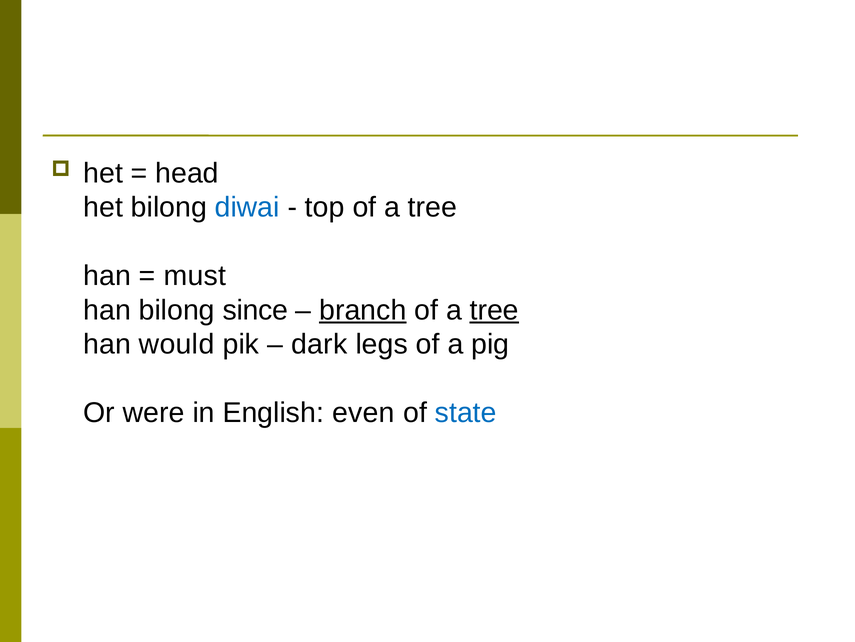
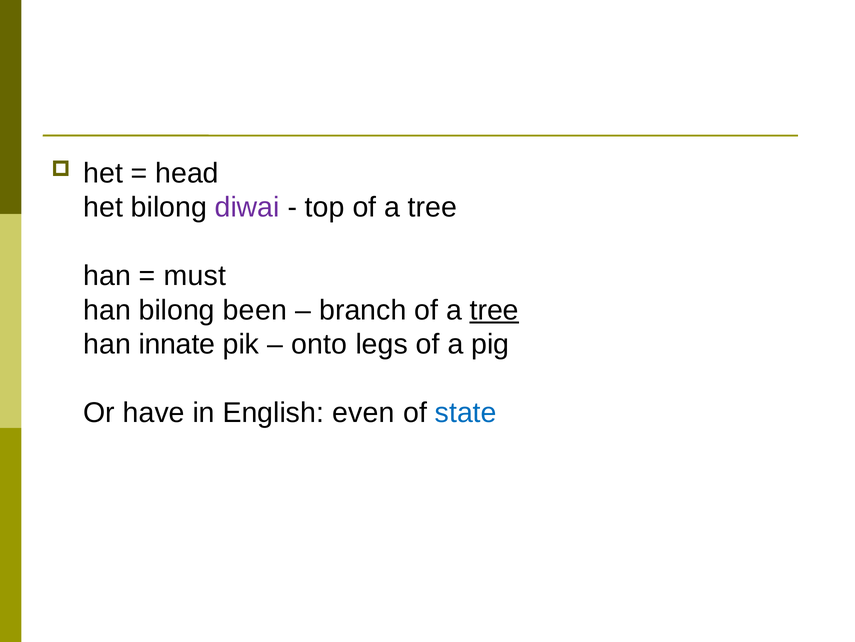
diwai colour: blue -> purple
since: since -> been
branch underline: present -> none
would: would -> innate
dark: dark -> onto
were: were -> have
